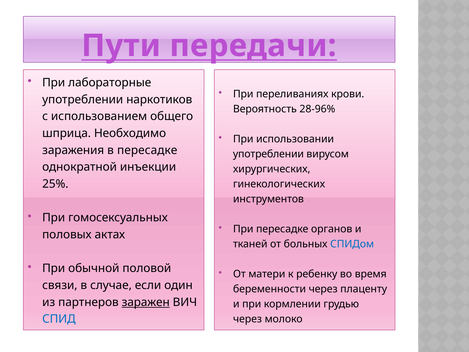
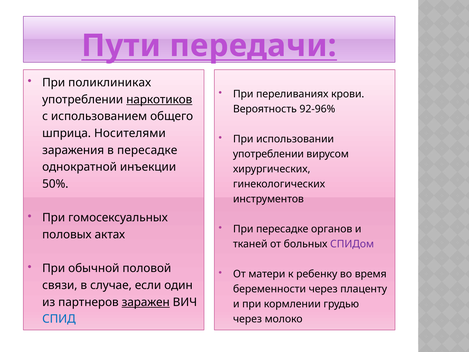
лабораторные: лабораторные -> поликлиниках
наркотиков underline: none -> present
28-96%: 28-96% -> 92-96%
Необходимо: Необходимо -> Носителями
25%: 25% -> 50%
СПИДом colour: blue -> purple
